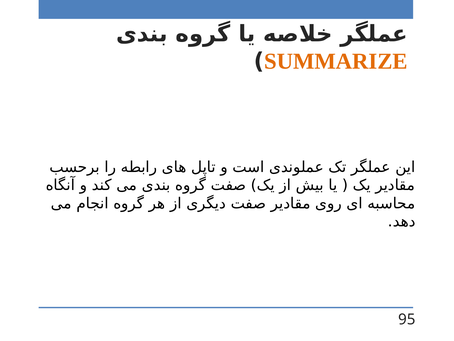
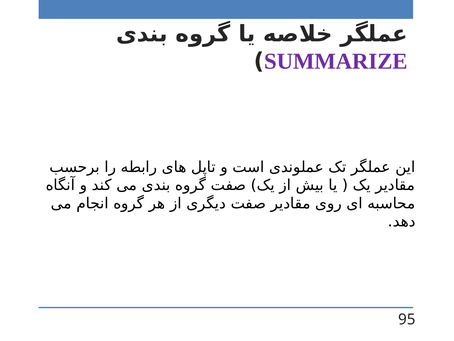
SUMMARIZE colour: orange -> purple
